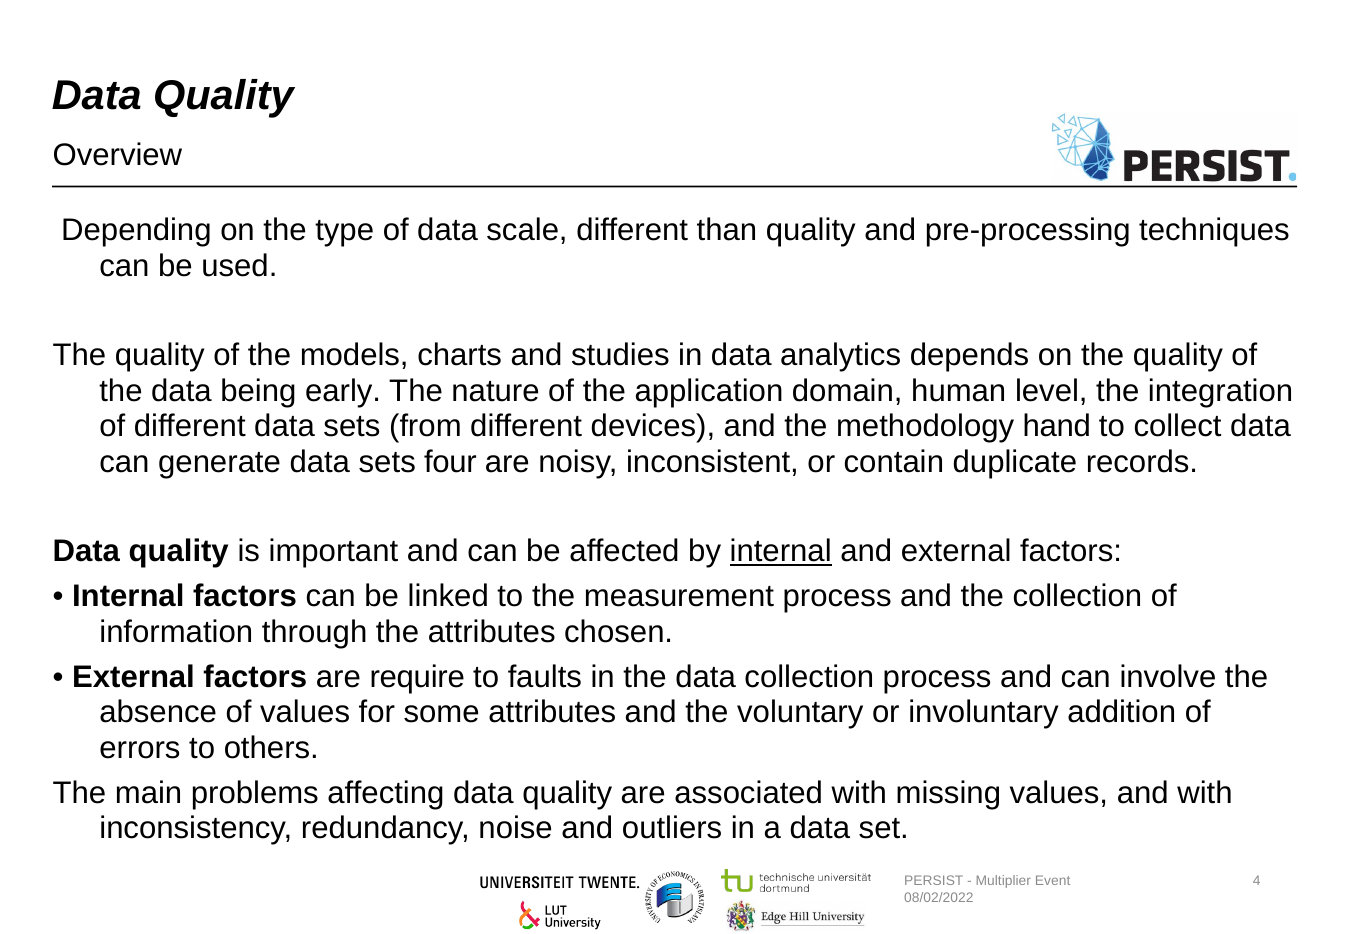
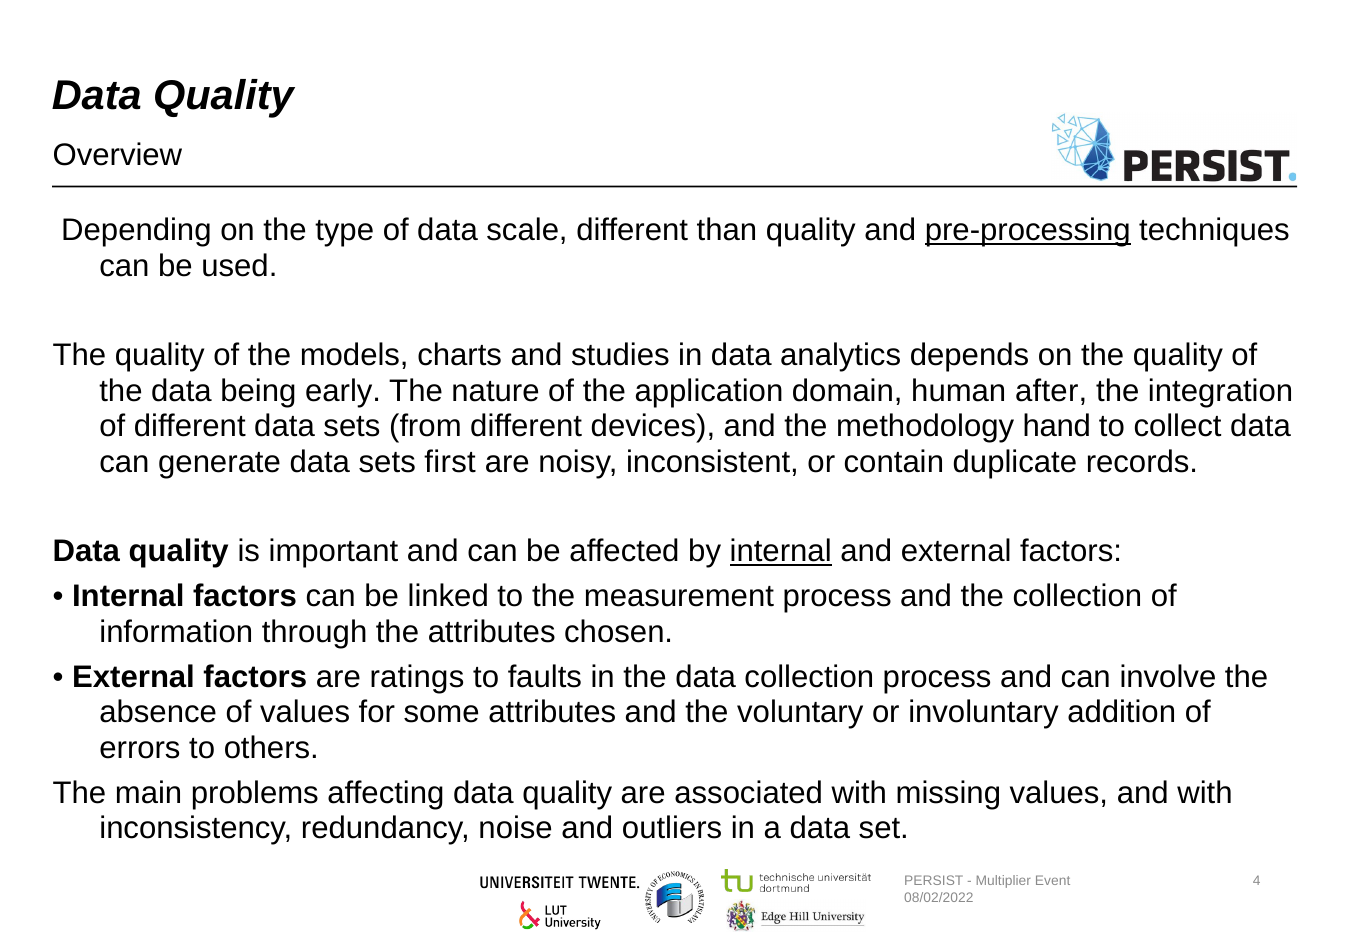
pre-processing underline: none -> present
level: level -> after
four: four -> first
require: require -> ratings
